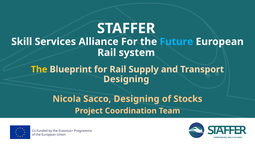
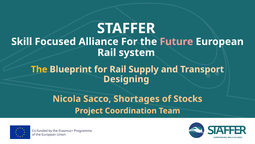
Services: Services -> Focused
Future colour: light blue -> pink
Sacco Designing: Designing -> Shortages
